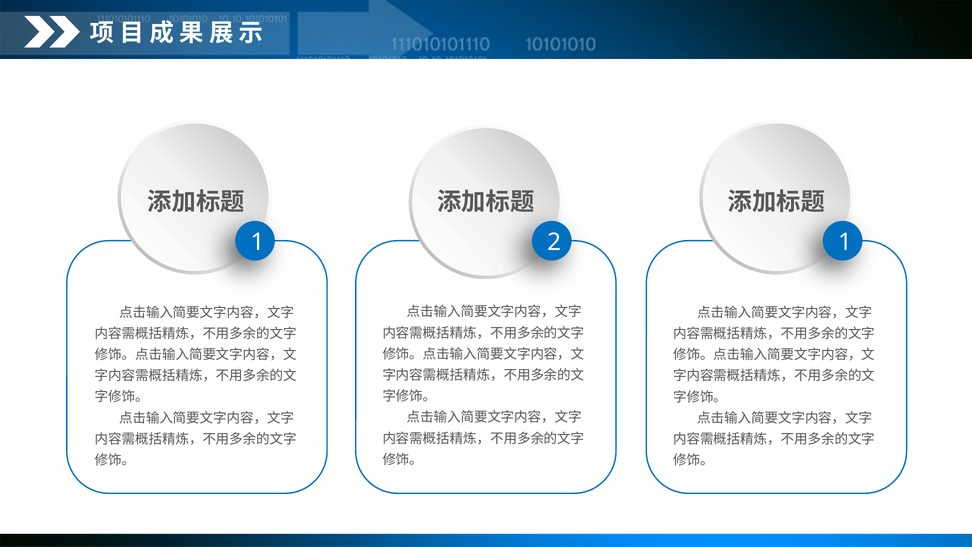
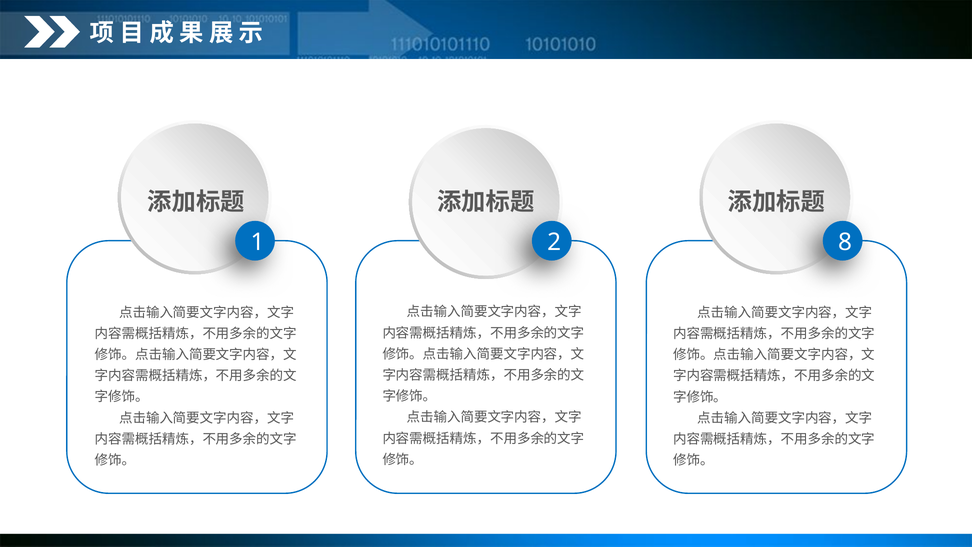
2 1: 1 -> 8
